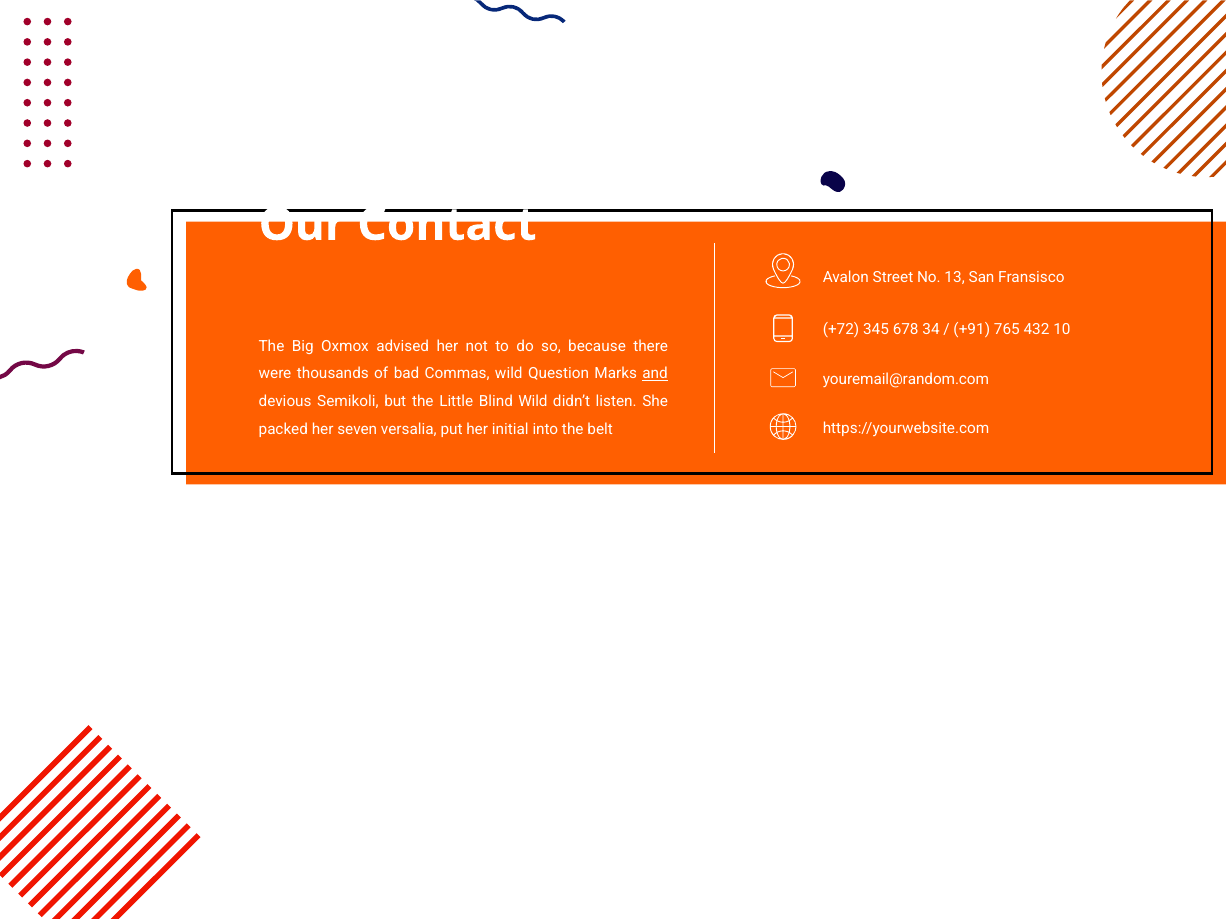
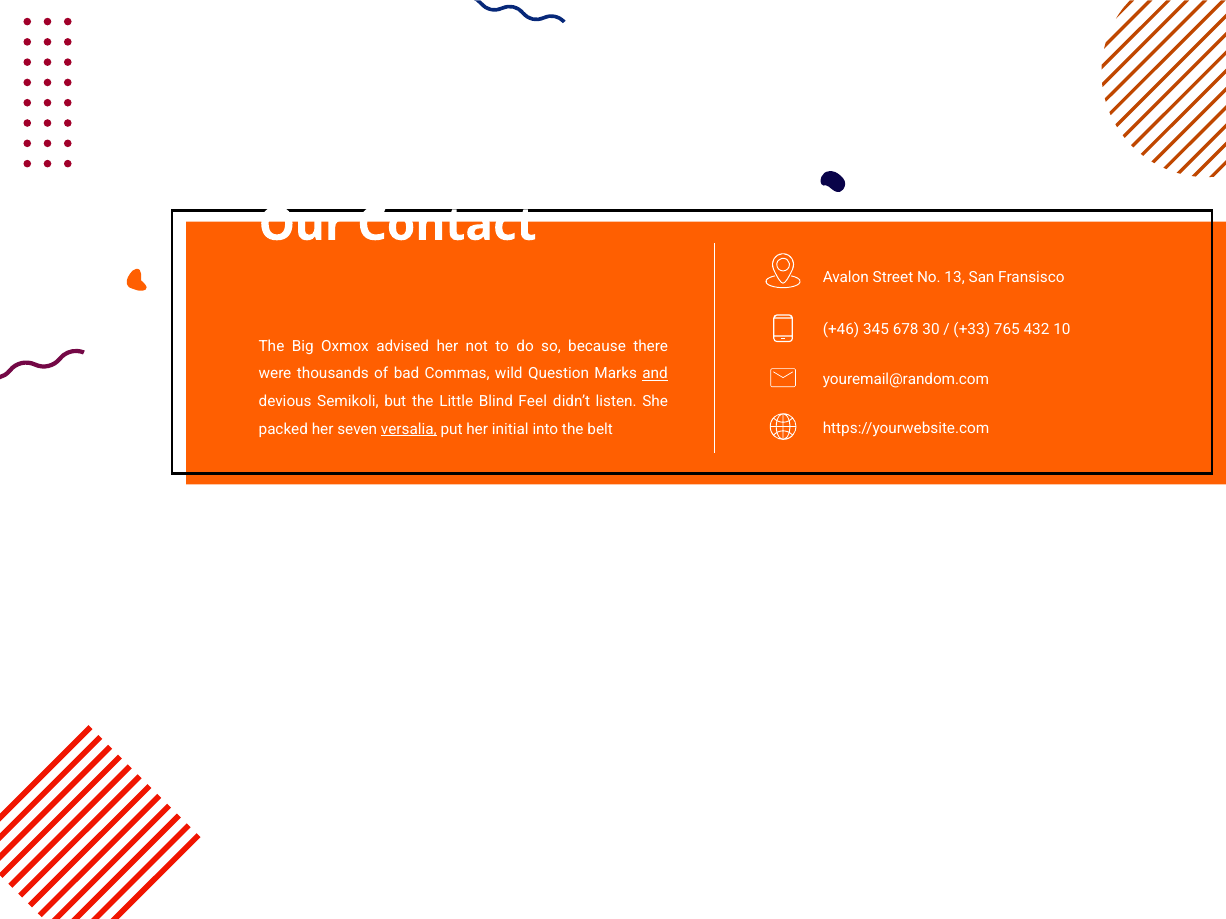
+72: +72 -> +46
34: 34 -> 30
+91: +91 -> +33
Blind Wild: Wild -> Feel
versalia underline: none -> present
